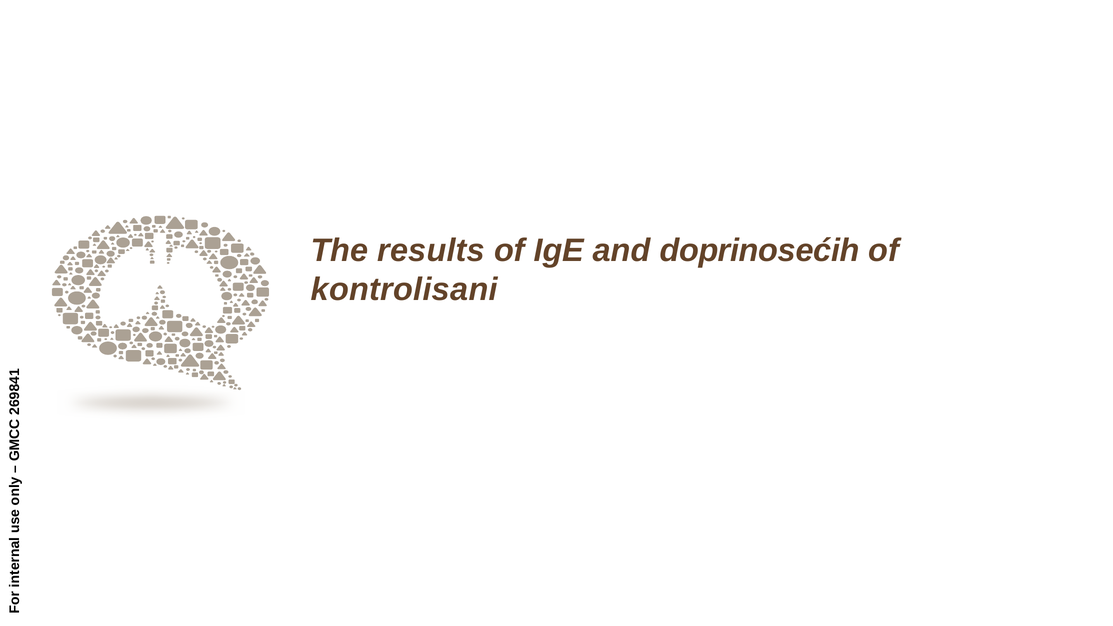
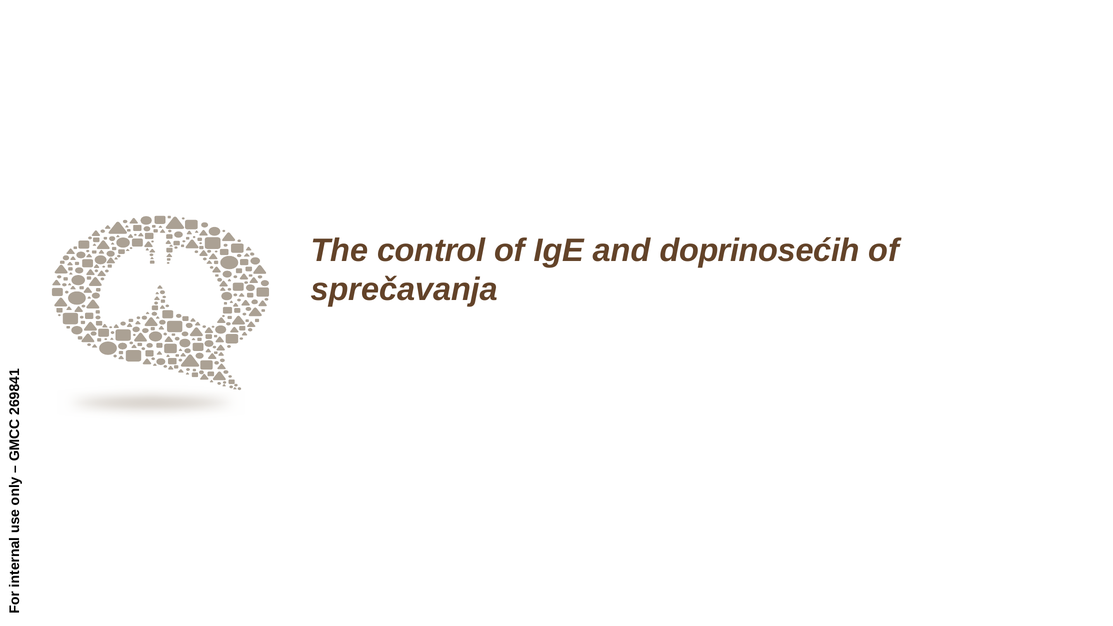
results: results -> control
kontrolisani: kontrolisani -> sprečavanja
